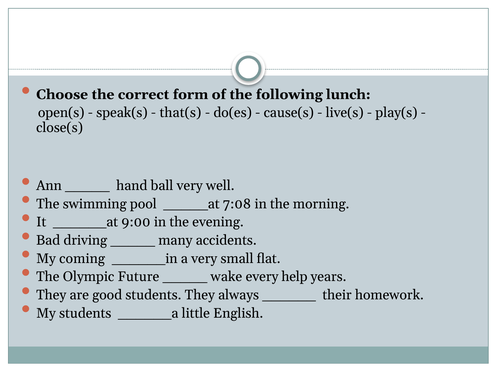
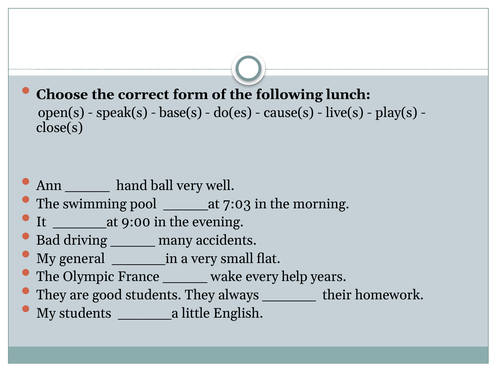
that(s: that(s -> base(s
7:08: 7:08 -> 7:03
coming: coming -> general
Future: Future -> France
